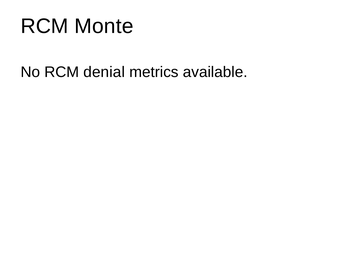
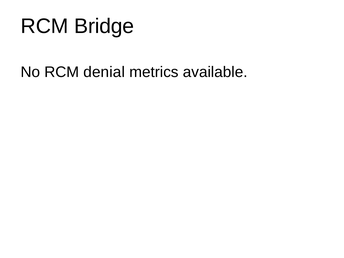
Monte: Monte -> Bridge
